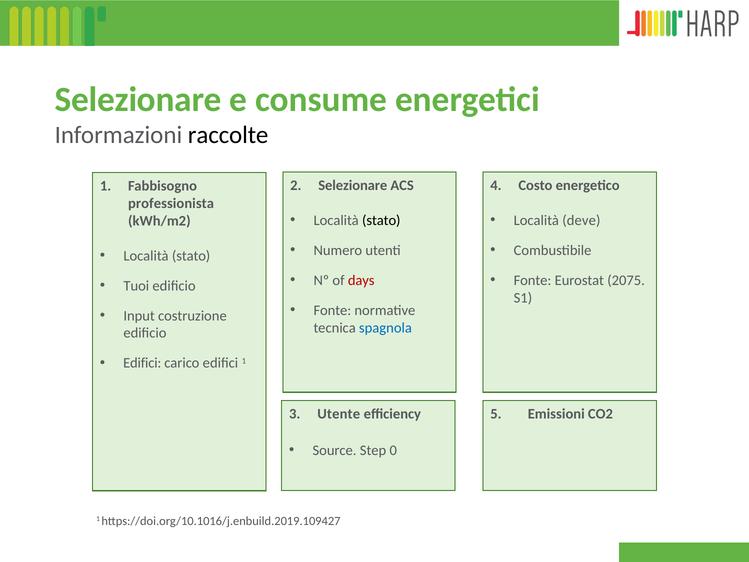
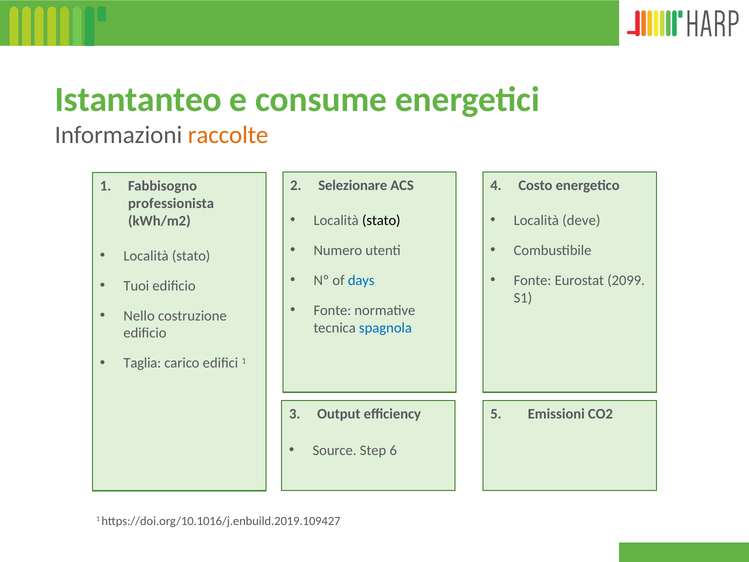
Selezionare at (138, 99): Selezionare -> Istantanteo
raccolte colour: black -> orange
days colour: red -> blue
2075: 2075 -> 2099
Input: Input -> Nello
Edifici at (142, 363): Edifici -> Taglia
Utente: Utente -> Output
0: 0 -> 6
